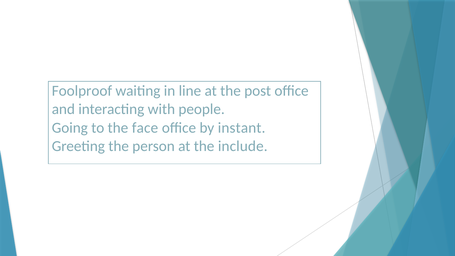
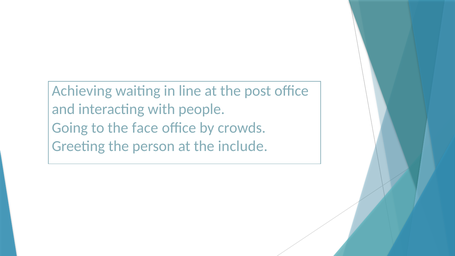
Foolproof: Foolproof -> Achieving
instant: instant -> crowds
